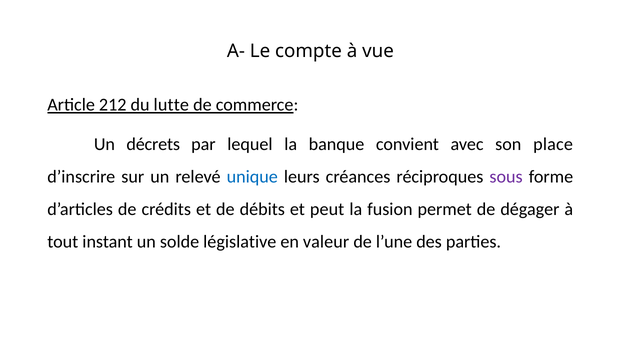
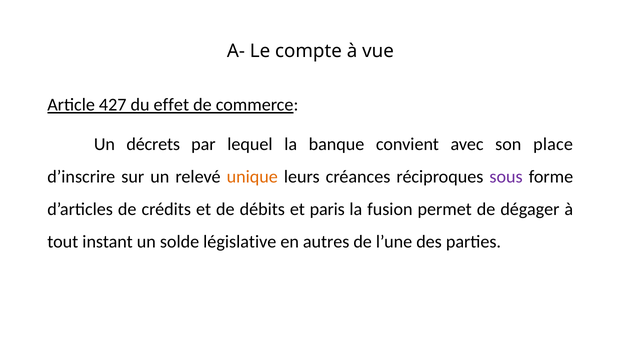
212: 212 -> 427
lutte: lutte -> effet
unique colour: blue -> orange
peut: peut -> paris
valeur: valeur -> autres
